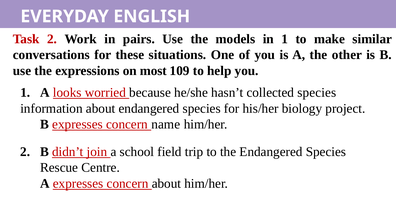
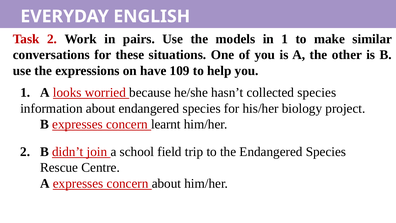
most: most -> have
name: name -> learnt
